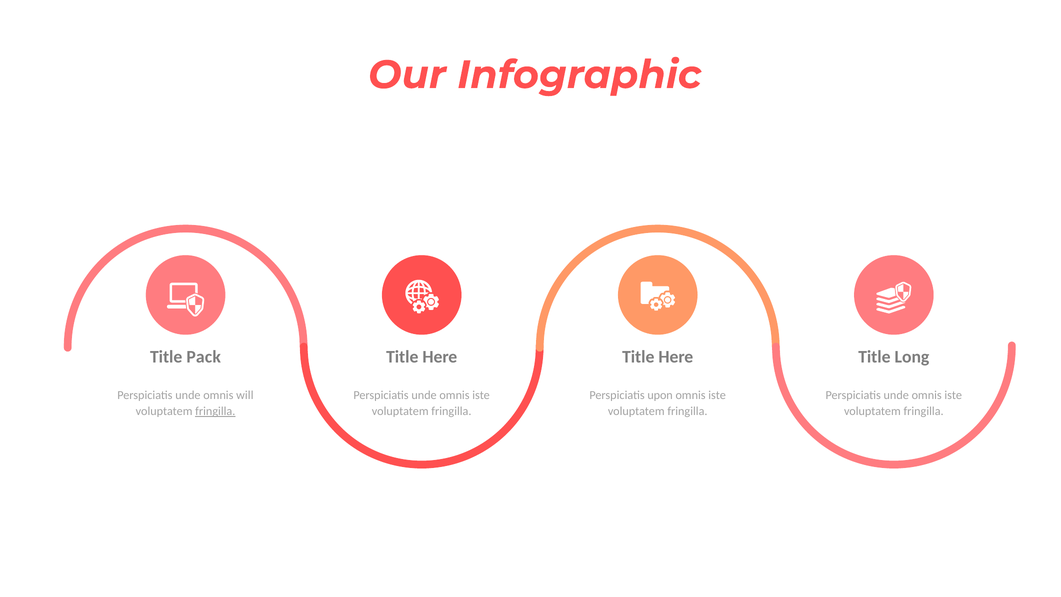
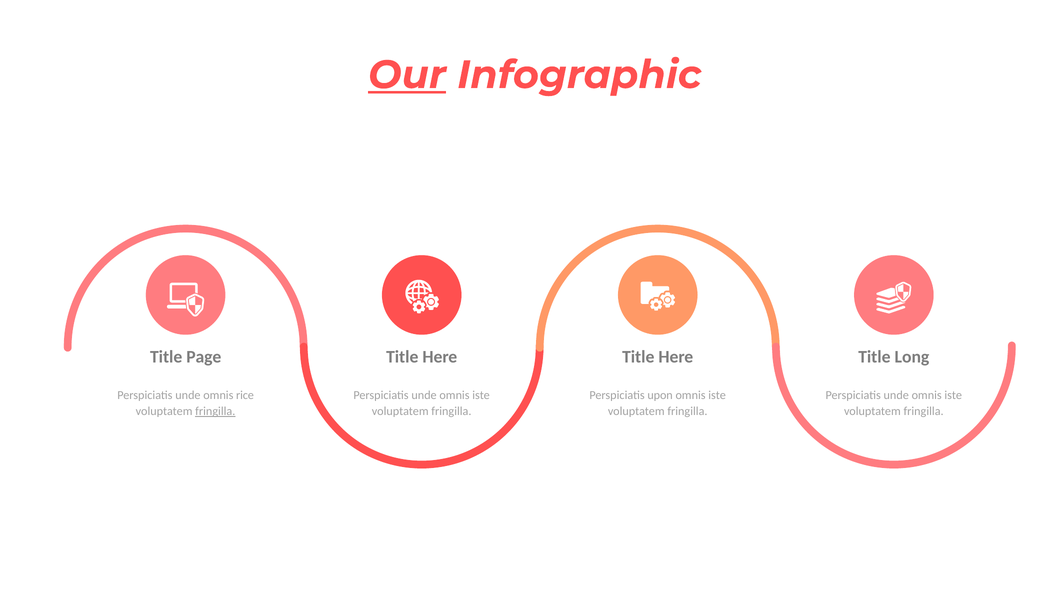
Our underline: none -> present
Pack: Pack -> Page
will: will -> rice
